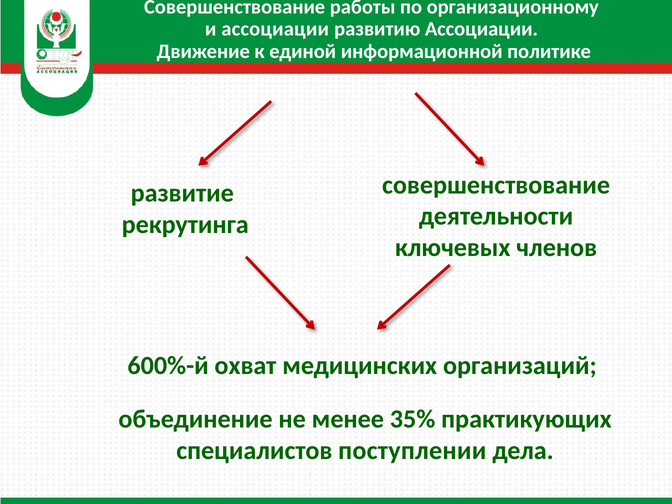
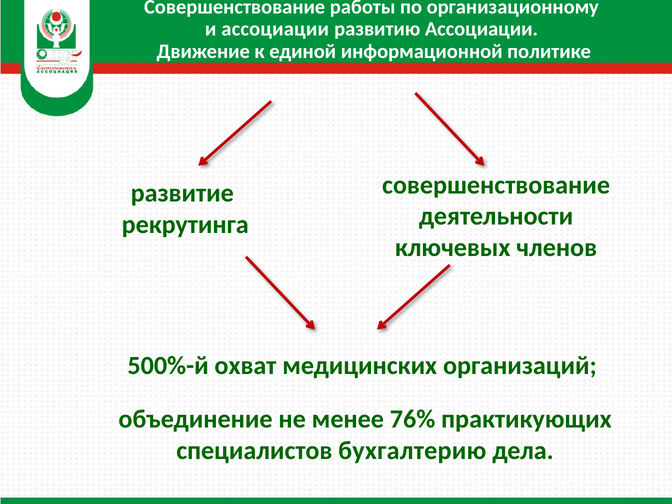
600%-й: 600%-й -> 500%-й
35%: 35% -> 76%
поступлении: поступлении -> бухгалтерию
